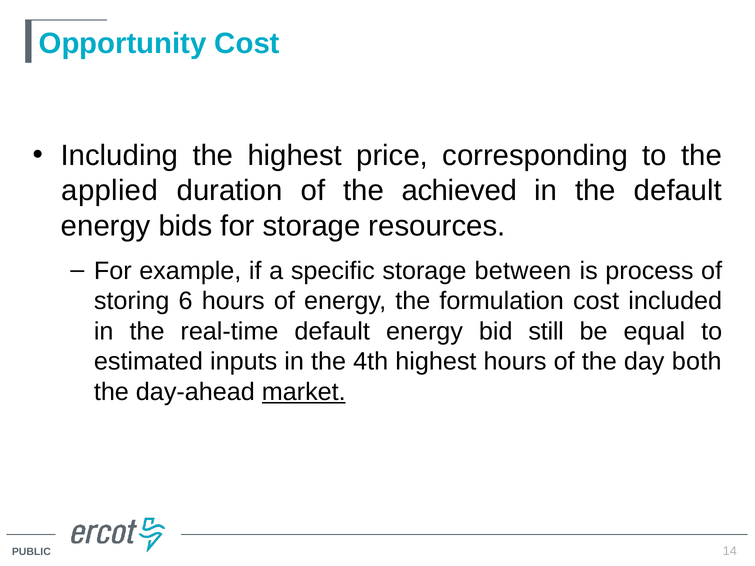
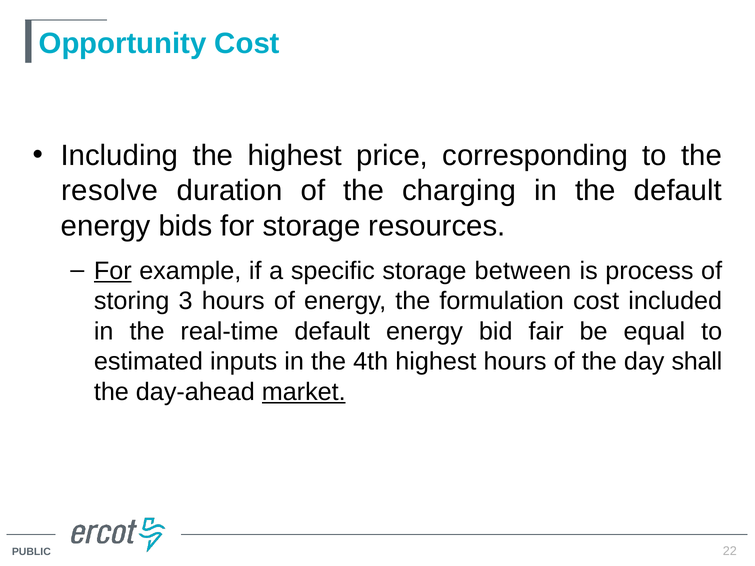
applied: applied -> resolve
achieved: achieved -> charging
For at (113, 271) underline: none -> present
6: 6 -> 3
still: still -> fair
both: both -> shall
14: 14 -> 22
